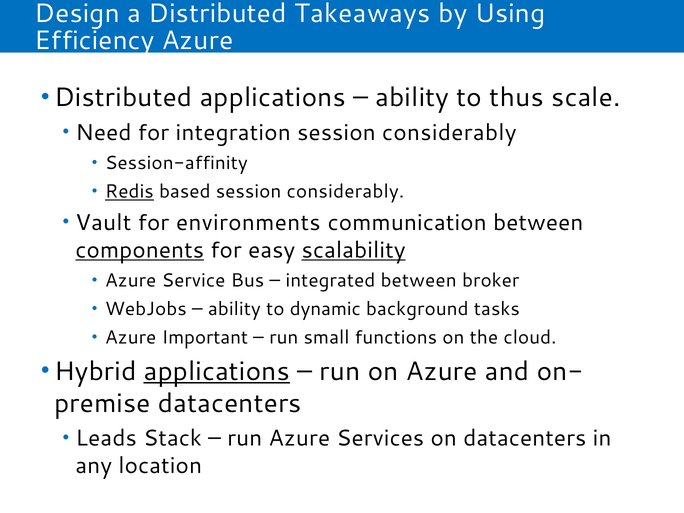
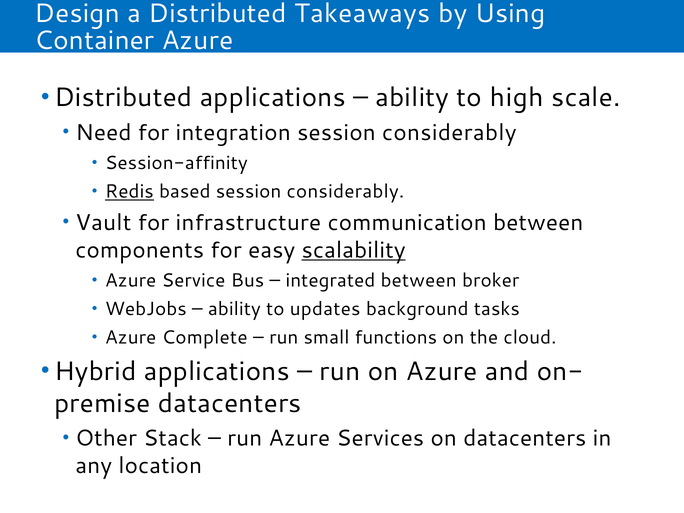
Efficiency: Efficiency -> Container
thus: thus -> high
environments: environments -> infrastructure
components underline: present -> none
dynamic: dynamic -> updates
Important: Important -> Complete
applications at (217, 371) underline: present -> none
Leads: Leads -> Other
